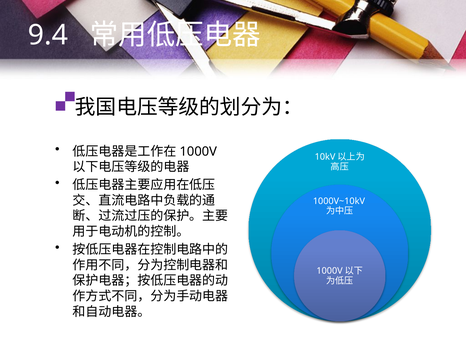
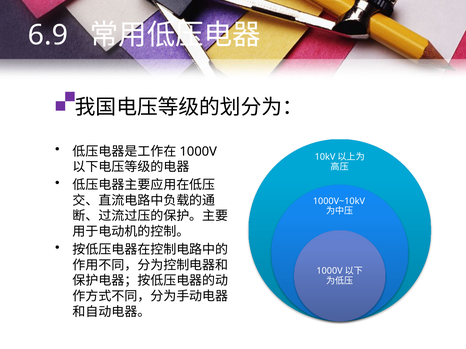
9.4: 9.4 -> 6.9
